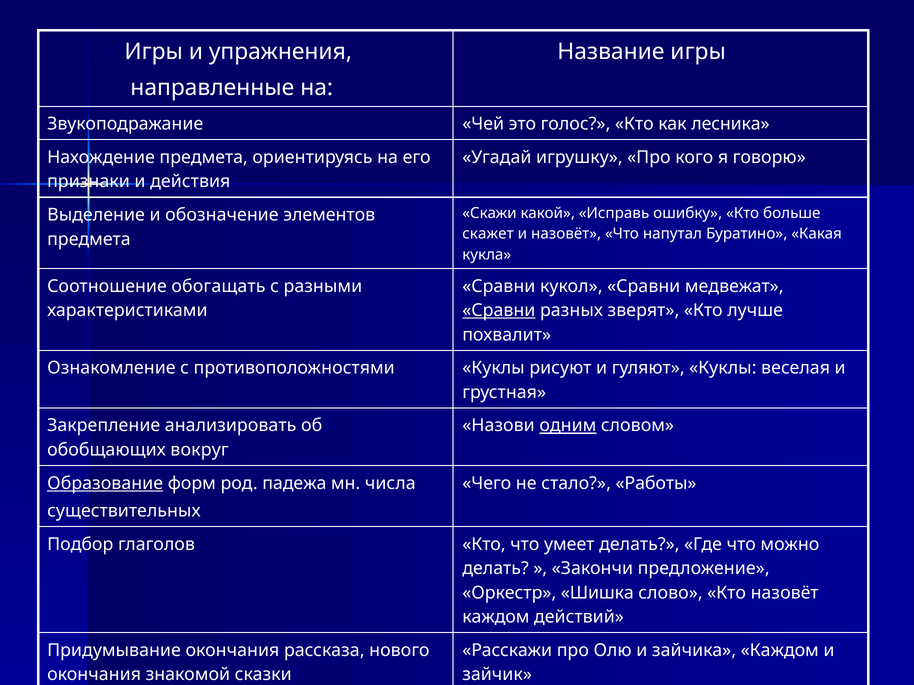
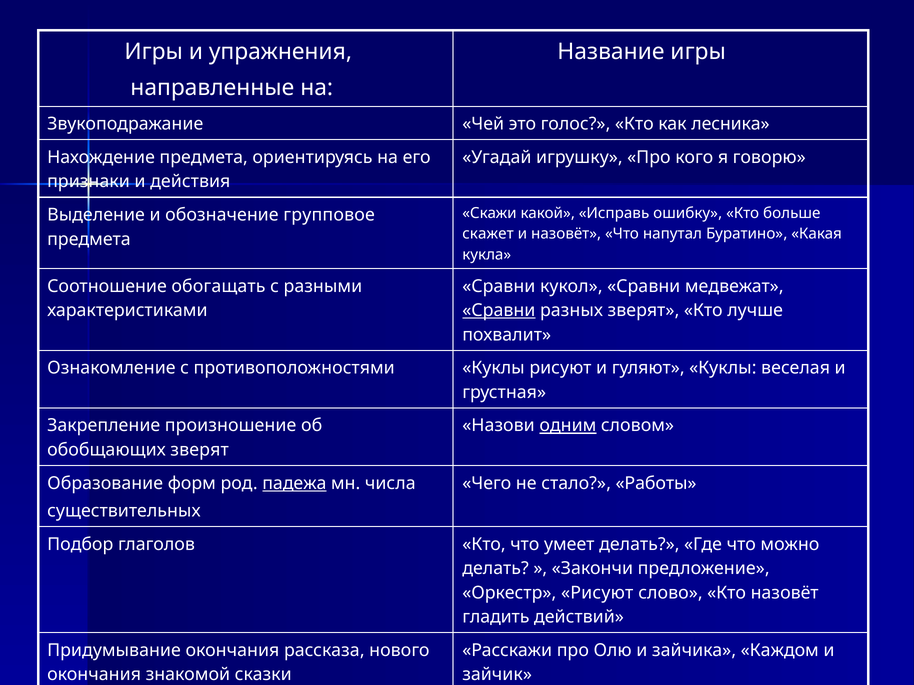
элементов: элементов -> групповое
анализировать: анализировать -> произношение
обобщающих вокруг: вокруг -> зверят
Образование underline: present -> none
падежа underline: none -> present
Оркестр Шишка: Шишка -> Рисуют
каждом at (496, 617): каждом -> гладить
